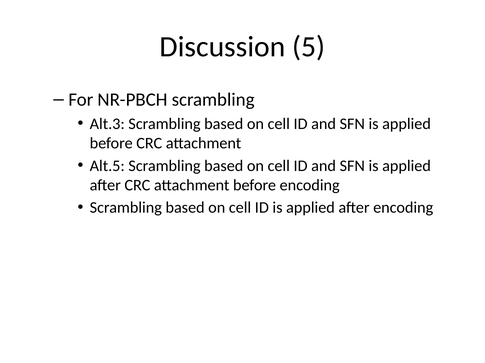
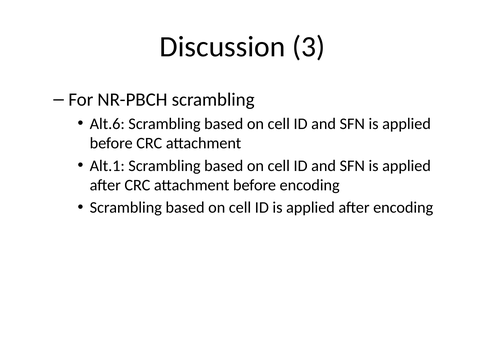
5: 5 -> 3
Alt.3: Alt.3 -> Alt.6
Alt.5: Alt.5 -> Alt.1
